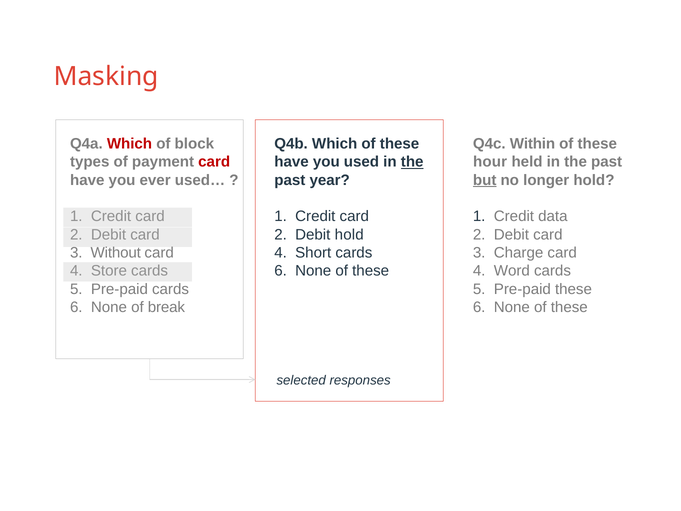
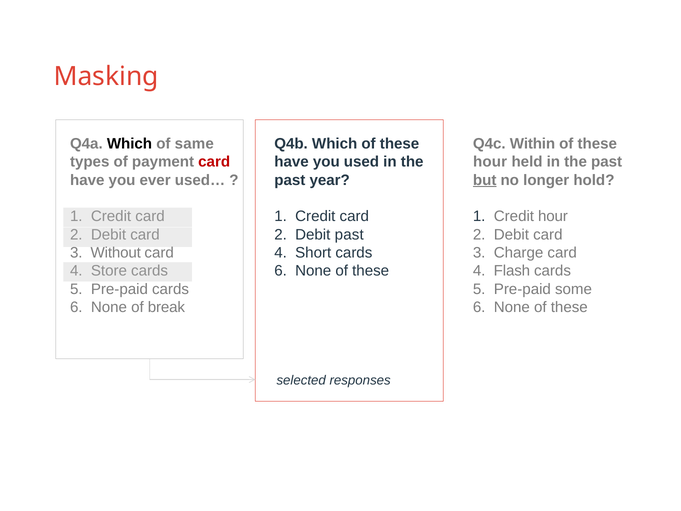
Which at (129, 144) colour: red -> black
block: block -> same
the at (412, 162) underline: present -> none
Credit data: data -> hour
Debit hold: hold -> past
Word: Word -> Flash
Pre-paid these: these -> some
